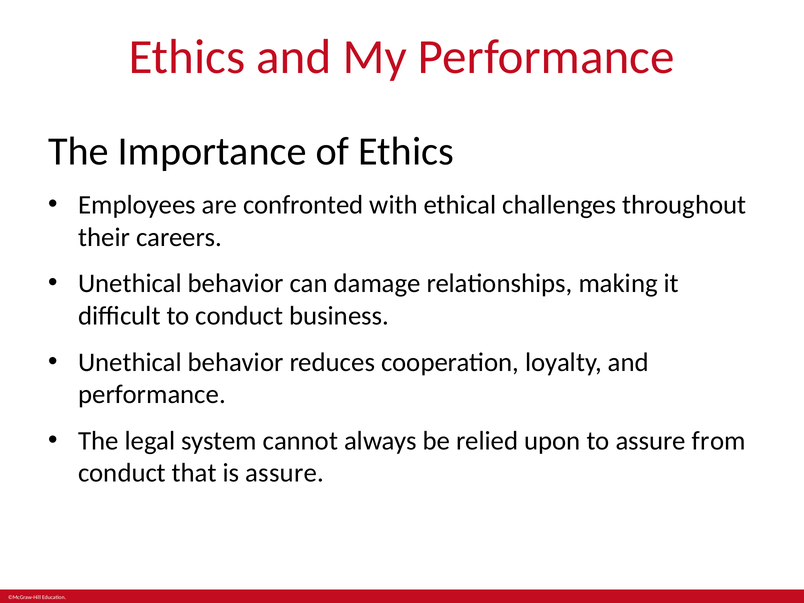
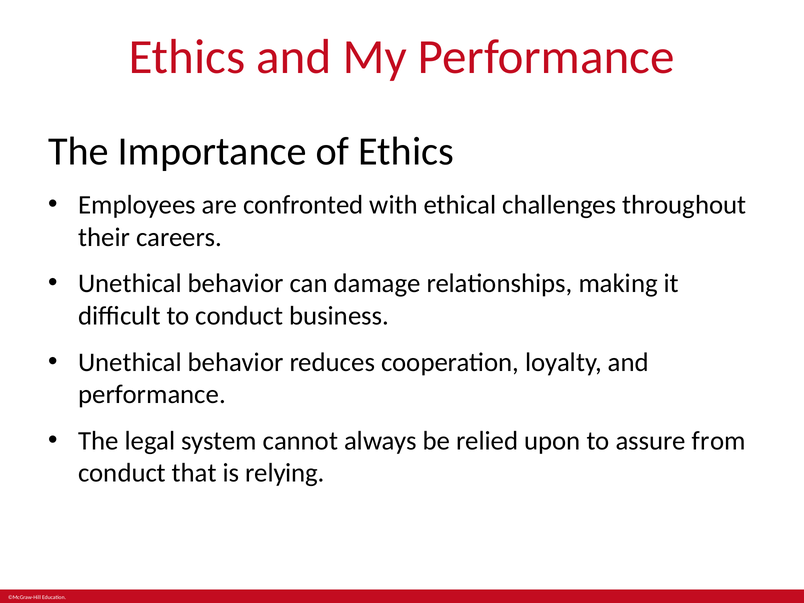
is assure: assure -> relying
